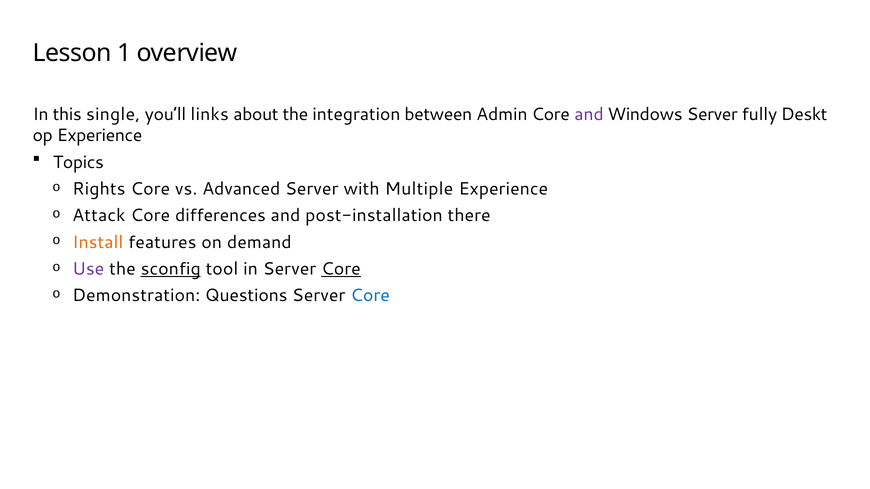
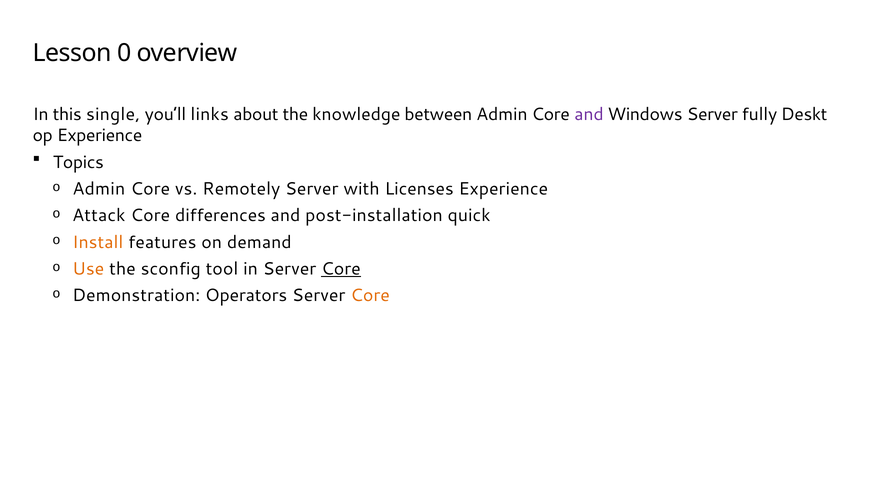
1: 1 -> 0
integration: integration -> knowledge
Rights at (99, 189): Rights -> Admin
Advanced: Advanced -> Remotely
Multiple: Multiple -> Licenses
there: there -> quick
Use colour: purple -> orange
sconfig underline: present -> none
Questions: Questions -> Operators
Core at (370, 296) colour: blue -> orange
